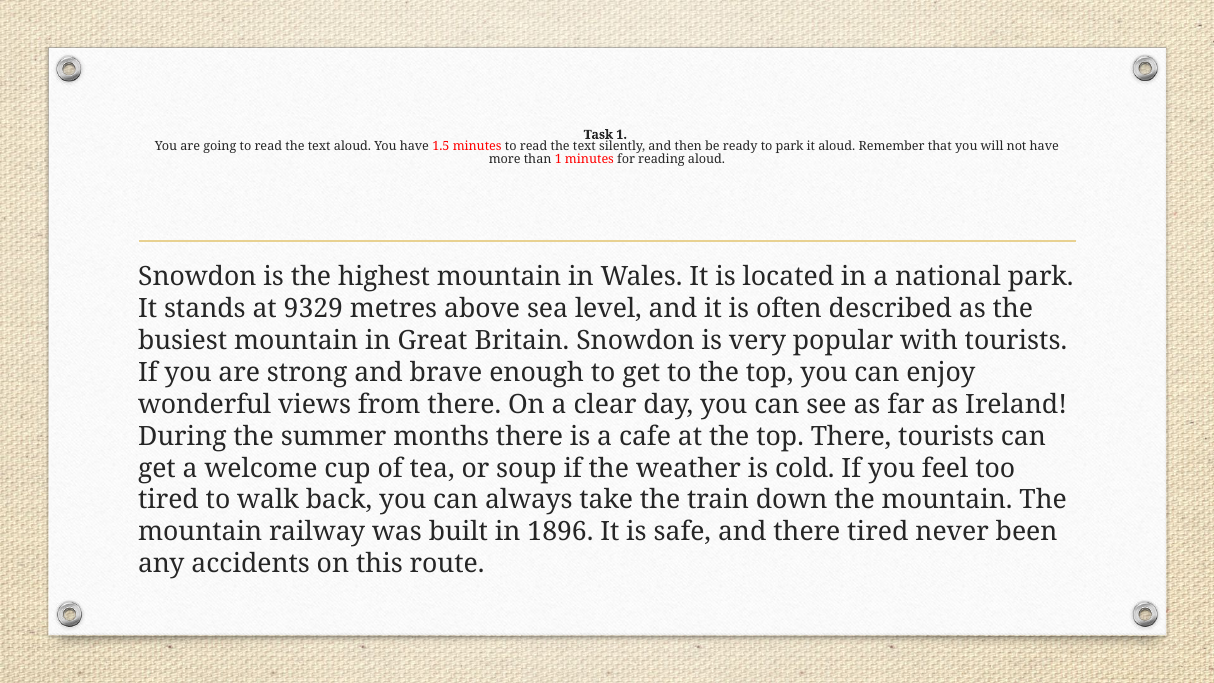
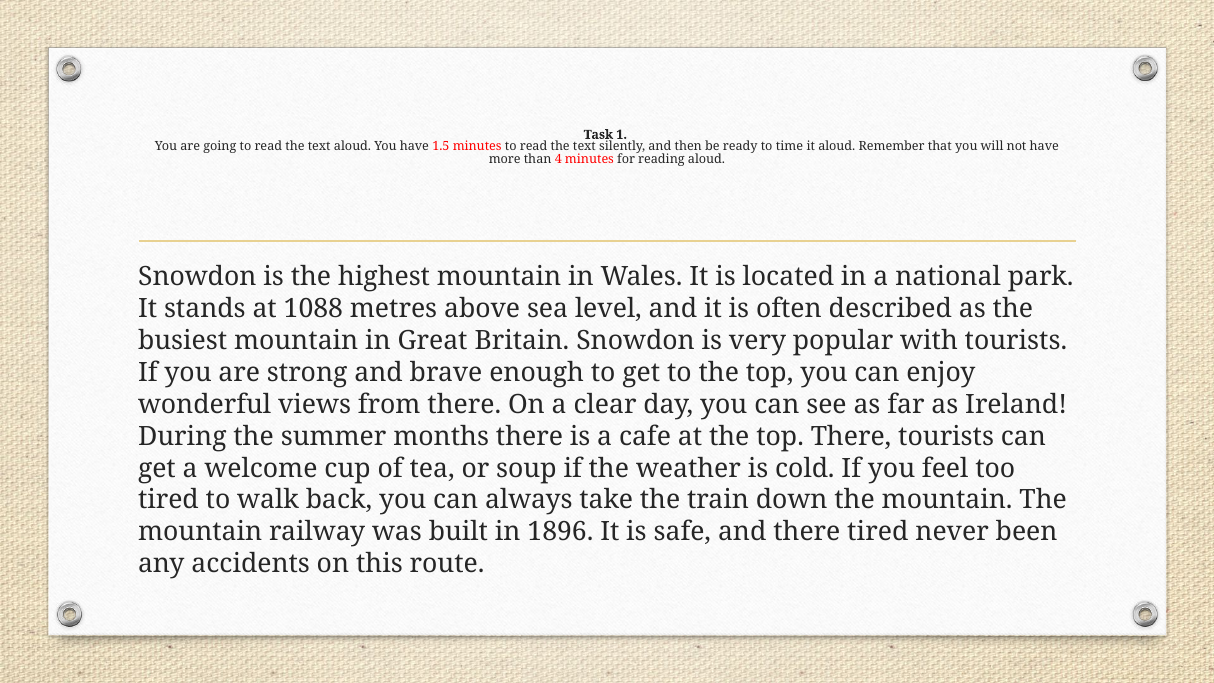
to park: park -> time
than 1: 1 -> 4
9329: 9329 -> 1088
